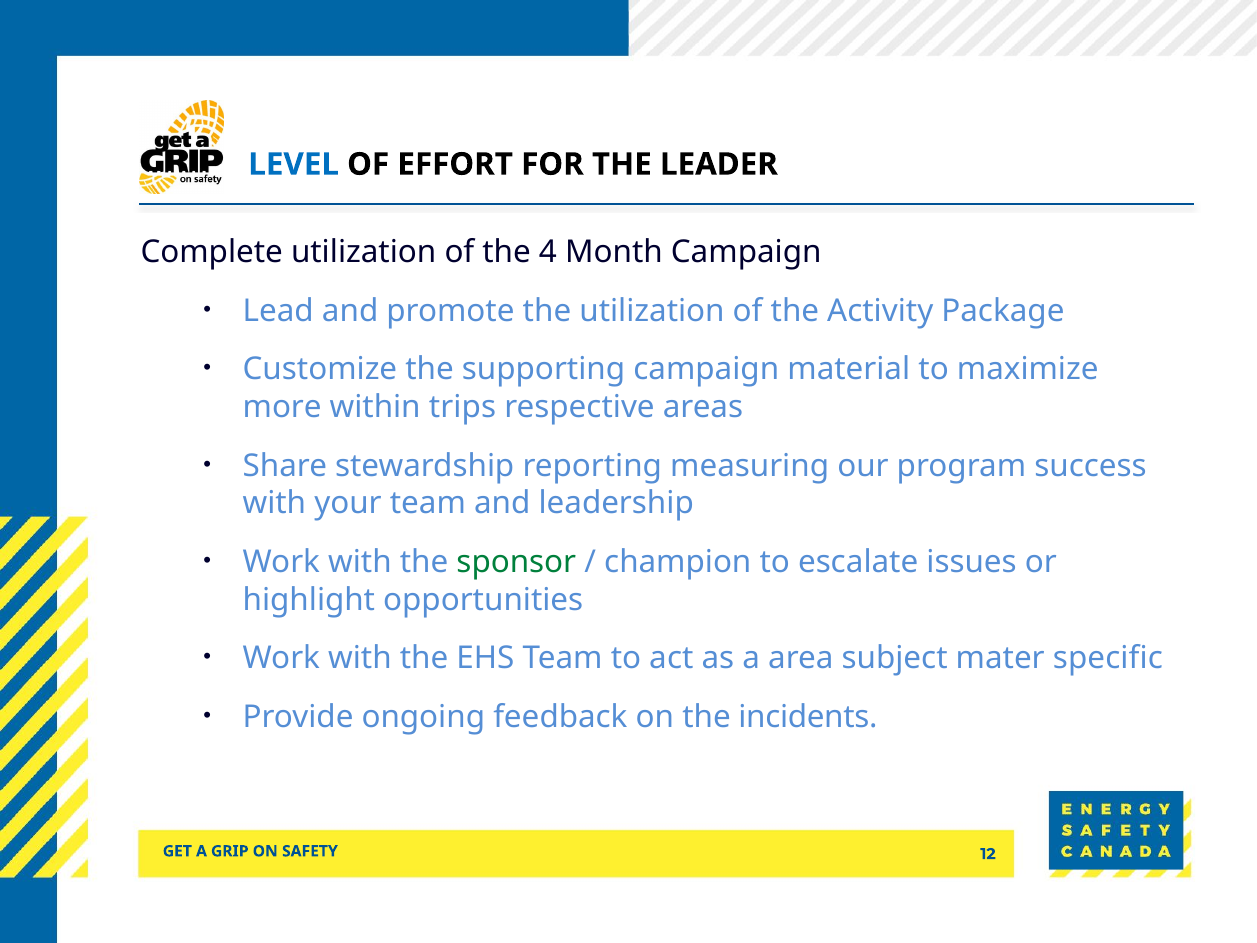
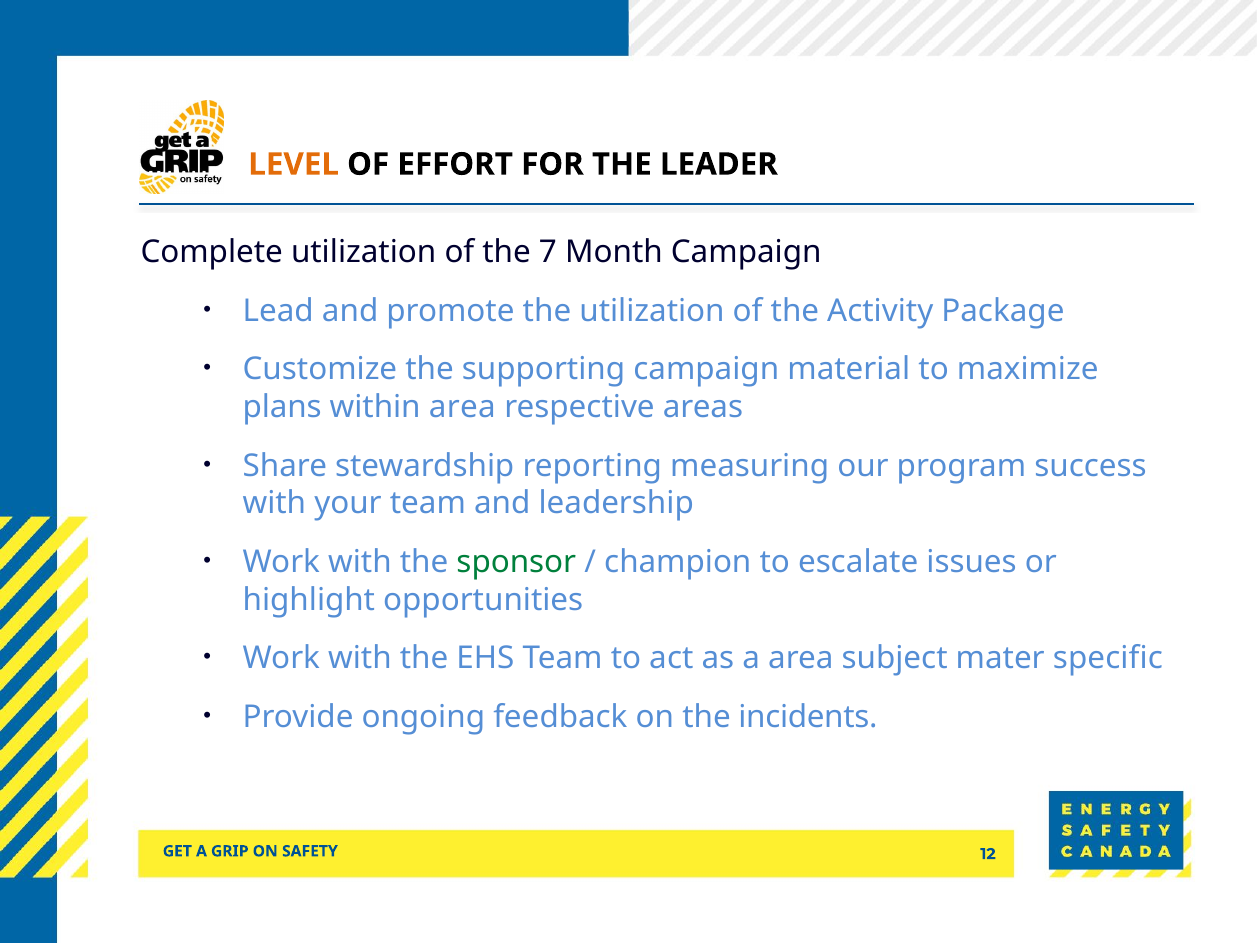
LEVEL colour: blue -> orange
4: 4 -> 7
more: more -> plans
within trips: trips -> area
